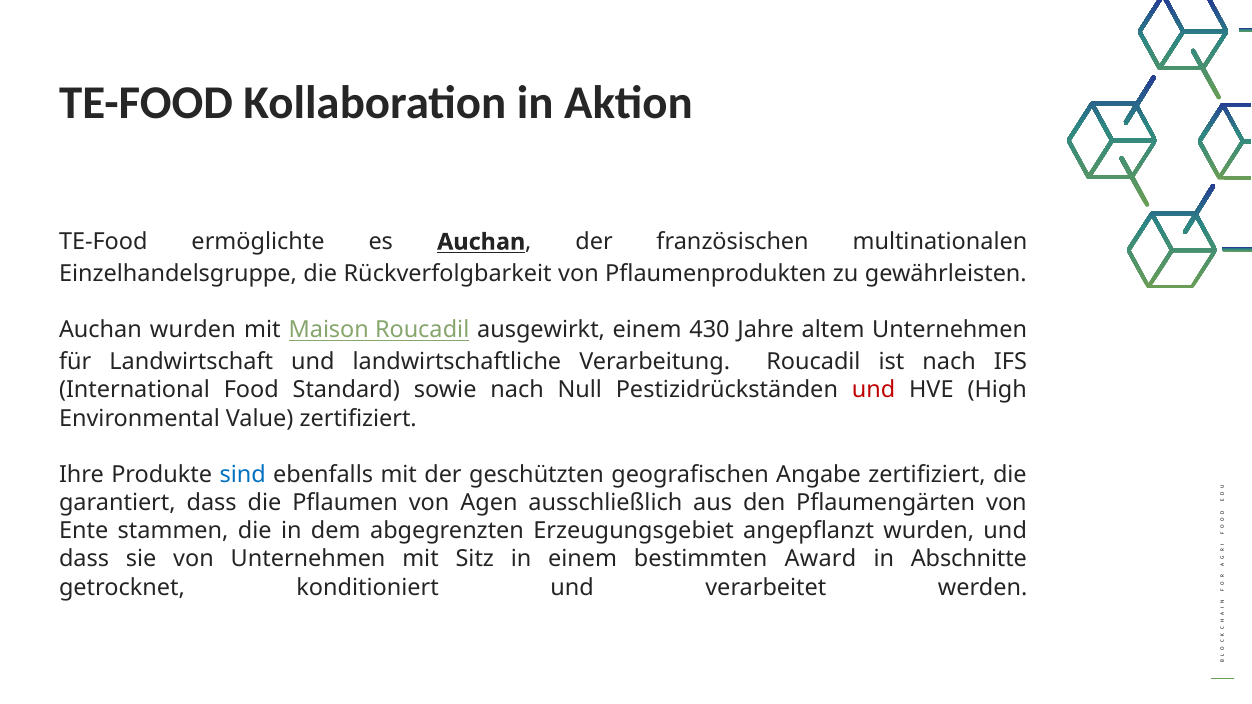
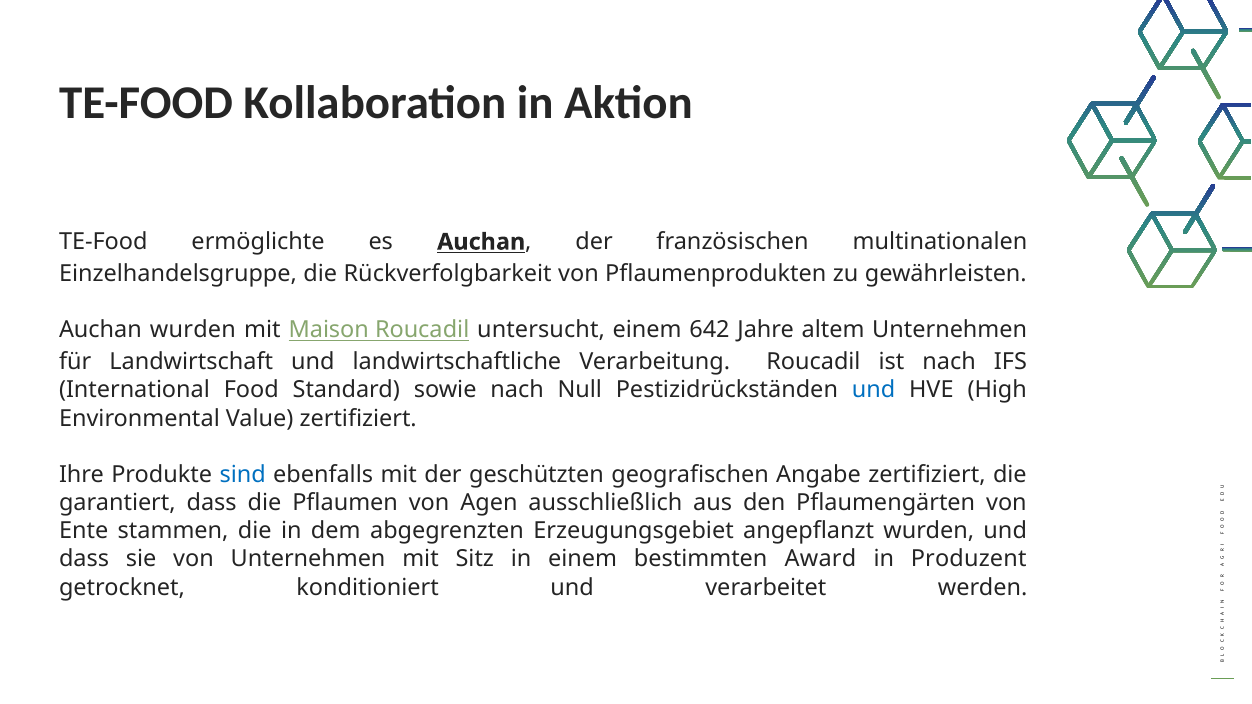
ausgewirkt: ausgewirkt -> untersucht
430: 430 -> 642
und at (874, 390) colour: red -> blue
Abschnitte: Abschnitte -> Produzent
